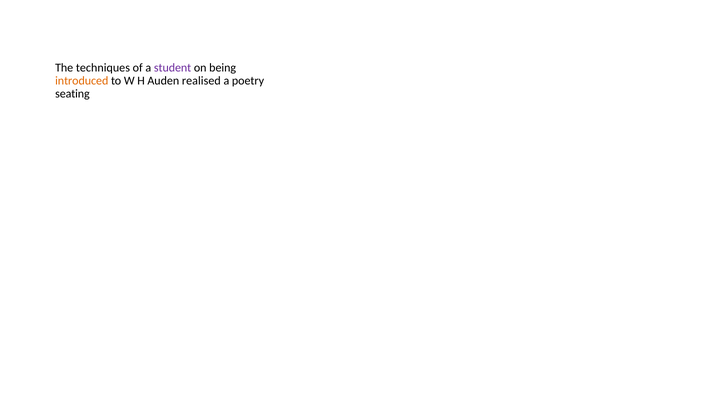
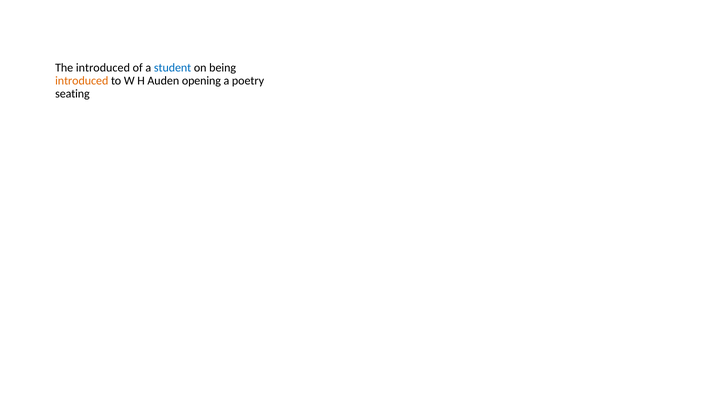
The techniques: techniques -> introduced
student colour: purple -> blue
realised: realised -> opening
